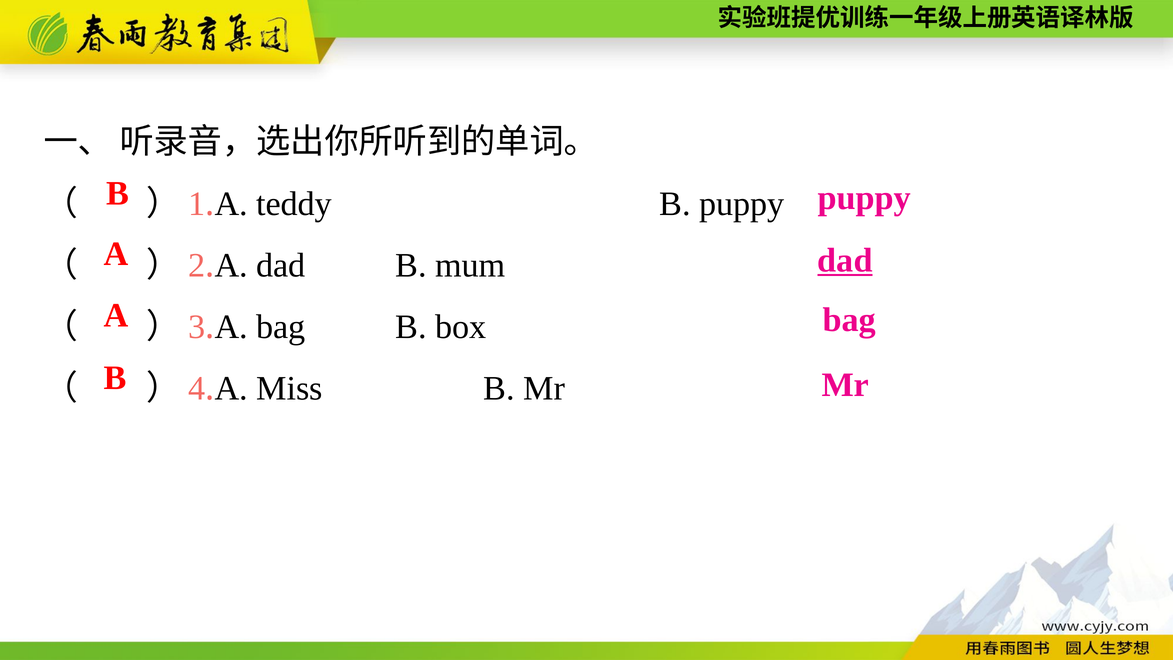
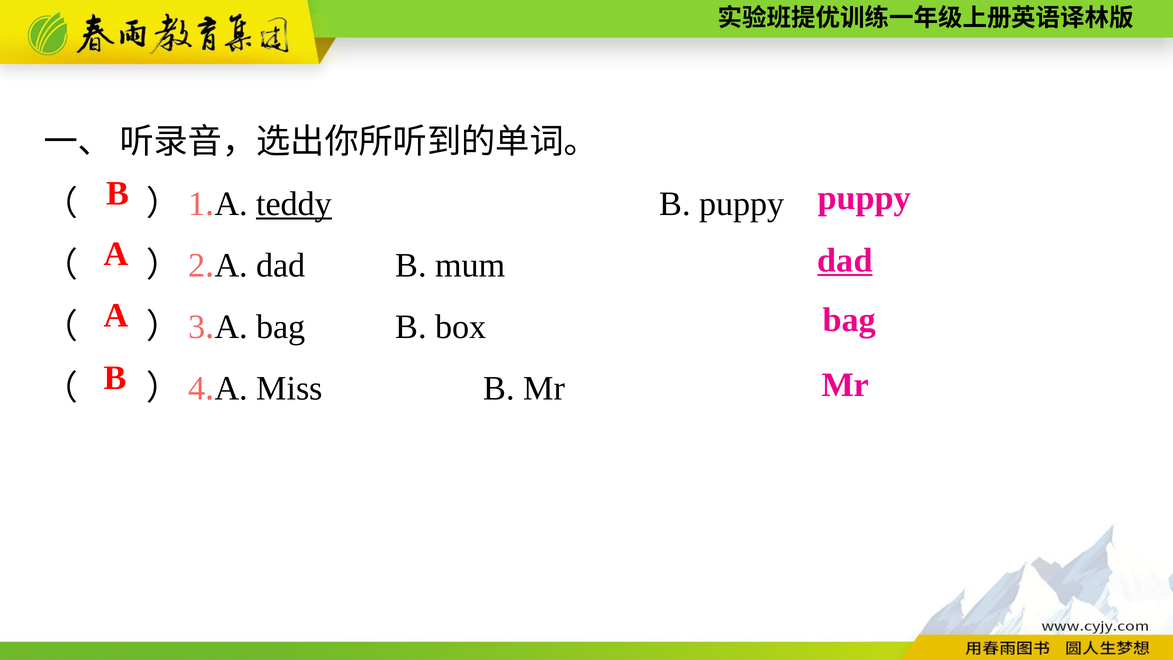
teddy underline: none -> present
